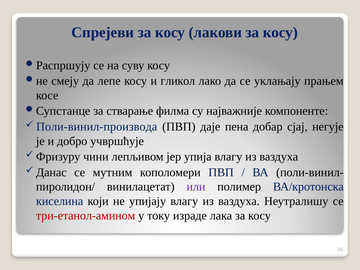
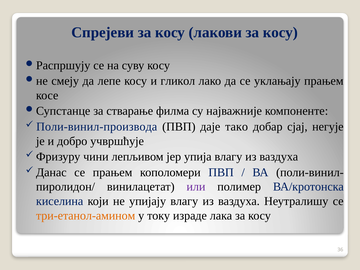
пена: пена -> тако
се мутним: мутним -> прањем
три-етанол-амином colour: red -> orange
